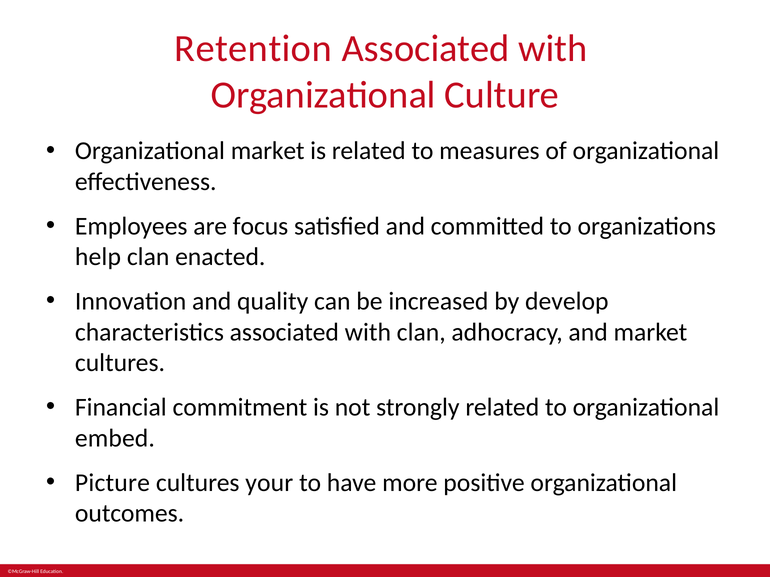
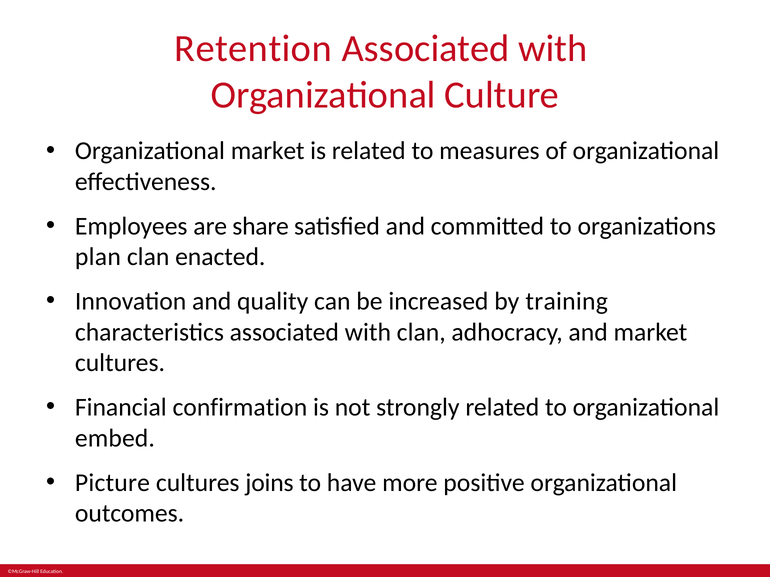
focus: focus -> share
help: help -> plan
develop: develop -> training
commitment: commitment -> confirmation
your: your -> joins
